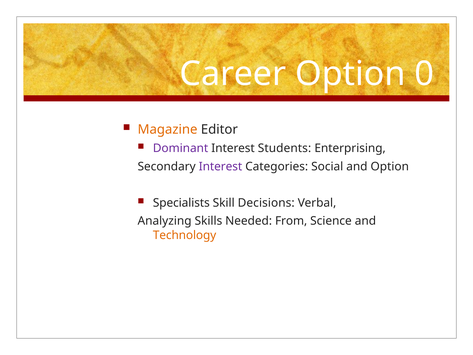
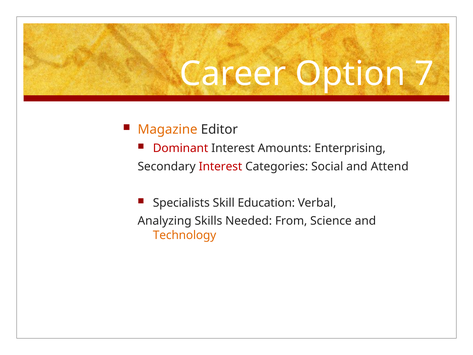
0: 0 -> 7
Dominant colour: purple -> red
Students: Students -> Amounts
Interest at (220, 166) colour: purple -> red
and Option: Option -> Attend
Decisions: Decisions -> Education
